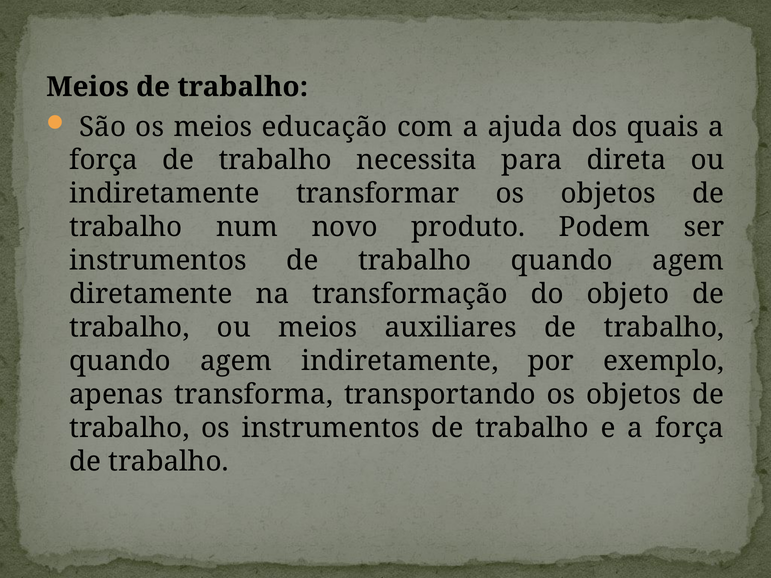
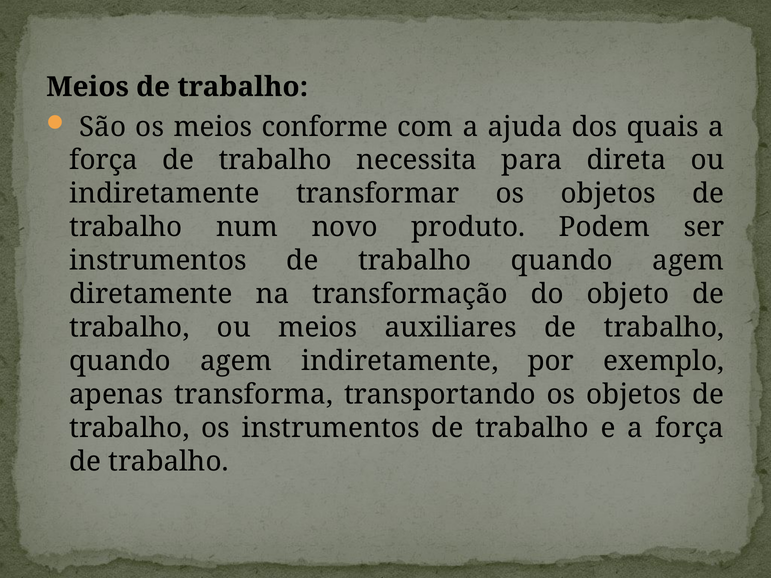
educação: educação -> conforme
